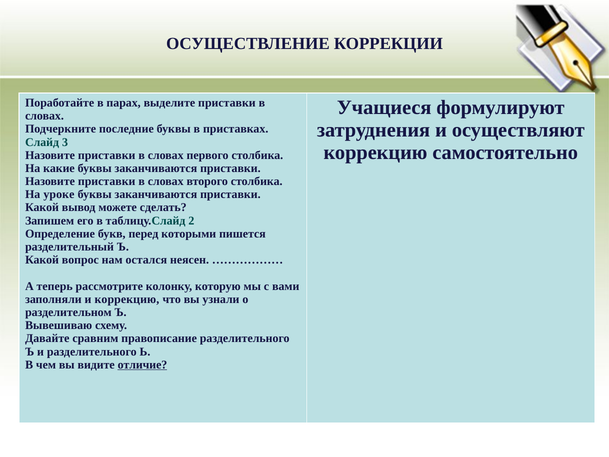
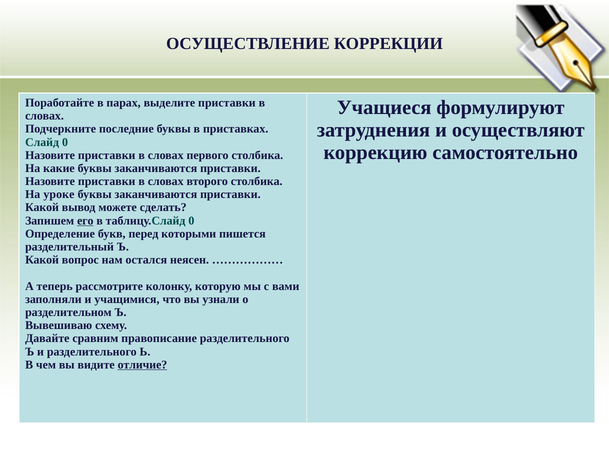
3 at (65, 142): 3 -> 0
его underline: none -> present
таблицу.Слайд 2: 2 -> 0
и коррекцию: коррекцию -> учащимися
